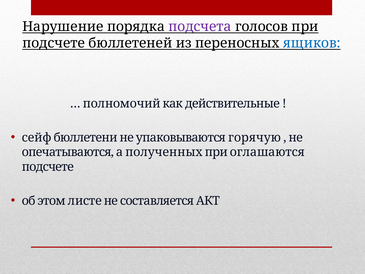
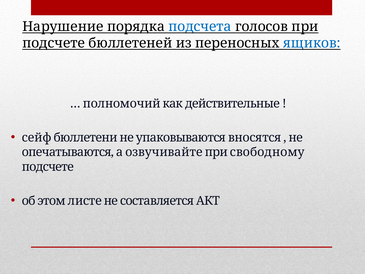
подсчета colour: purple -> blue
горячую: горячую -> вносятся
полученных: полученных -> озвучивайте
оглашаются: оглашаются -> свободному
